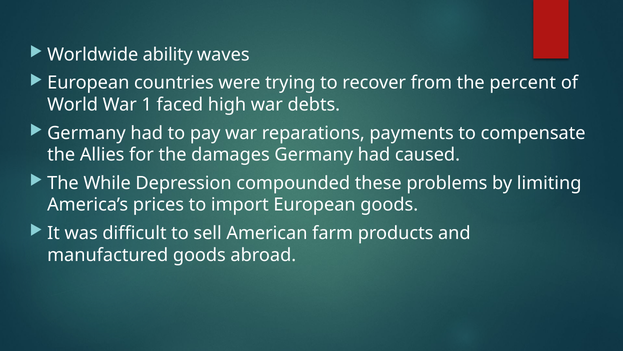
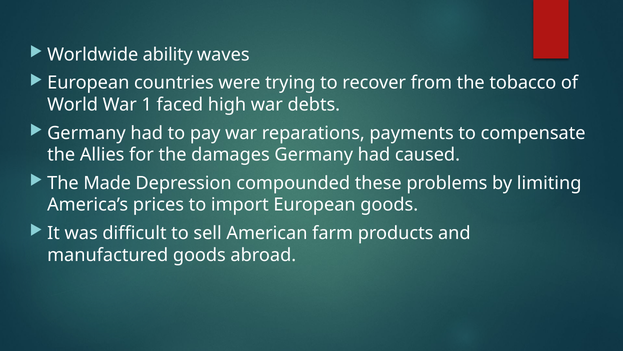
percent: percent -> tobacco
While: While -> Made
